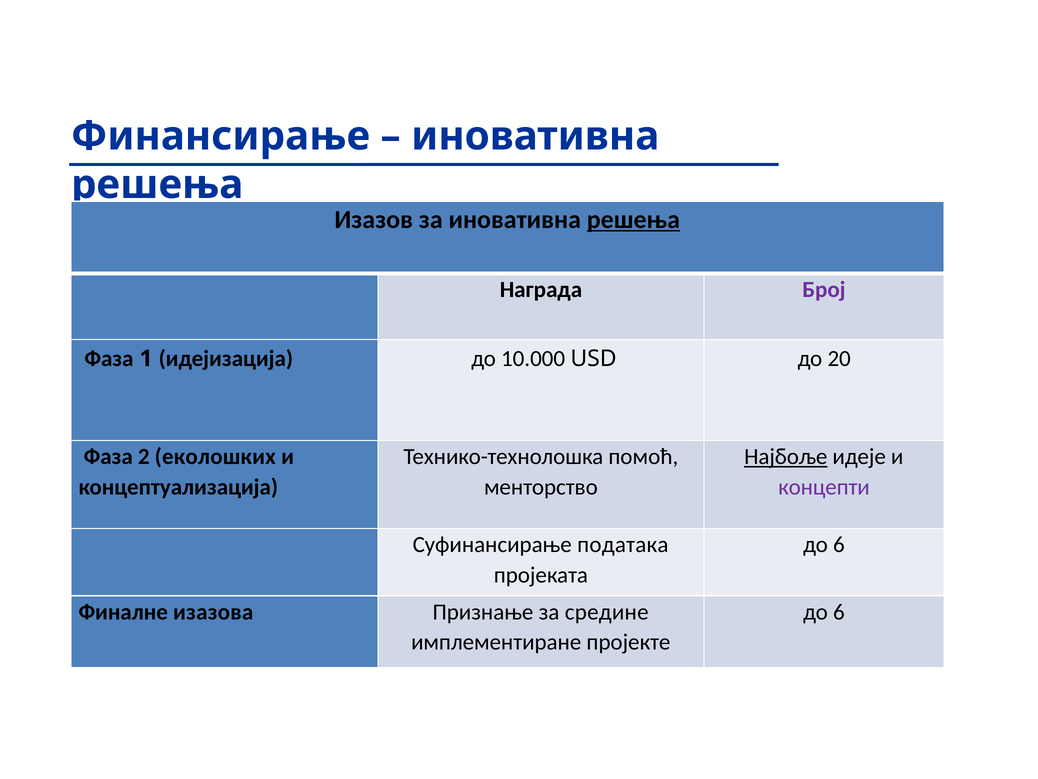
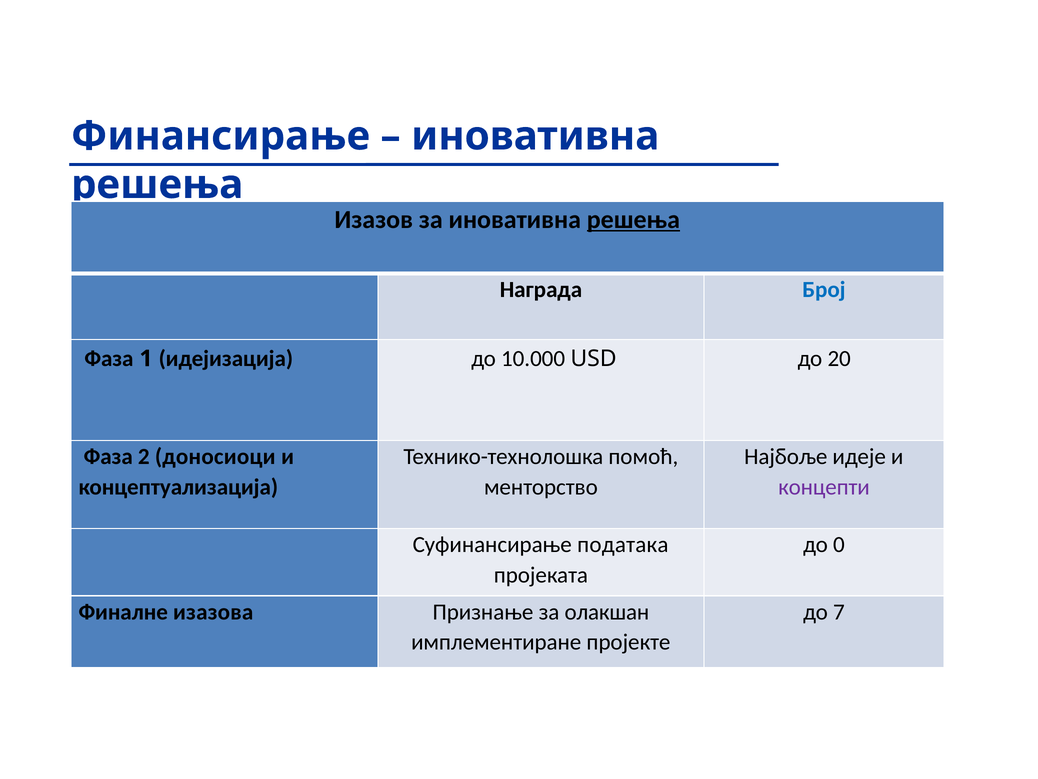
Број colour: purple -> blue
еколошких: еколошких -> доносиоци
Најбоље underline: present -> none
6 at (839, 544): 6 -> 0
средине: средине -> олакшан
6 at (839, 612): 6 -> 7
